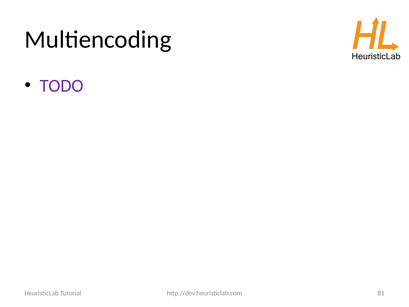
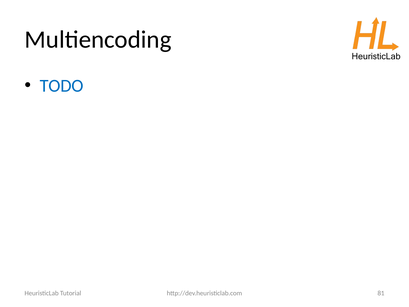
TODO colour: purple -> blue
